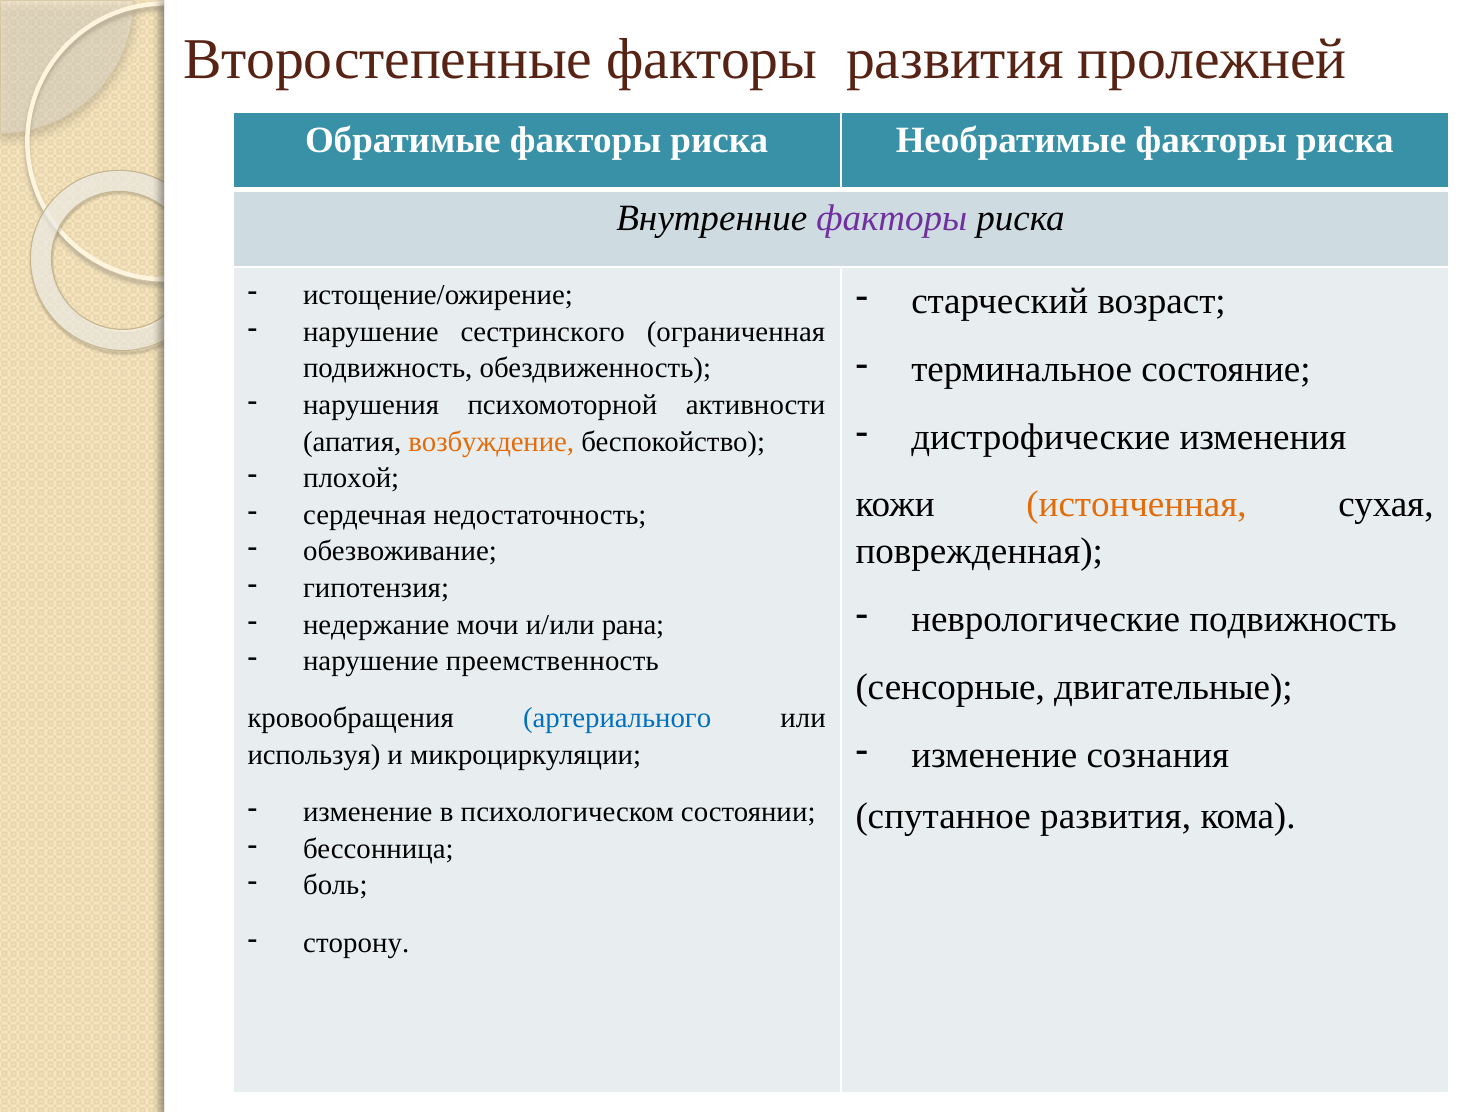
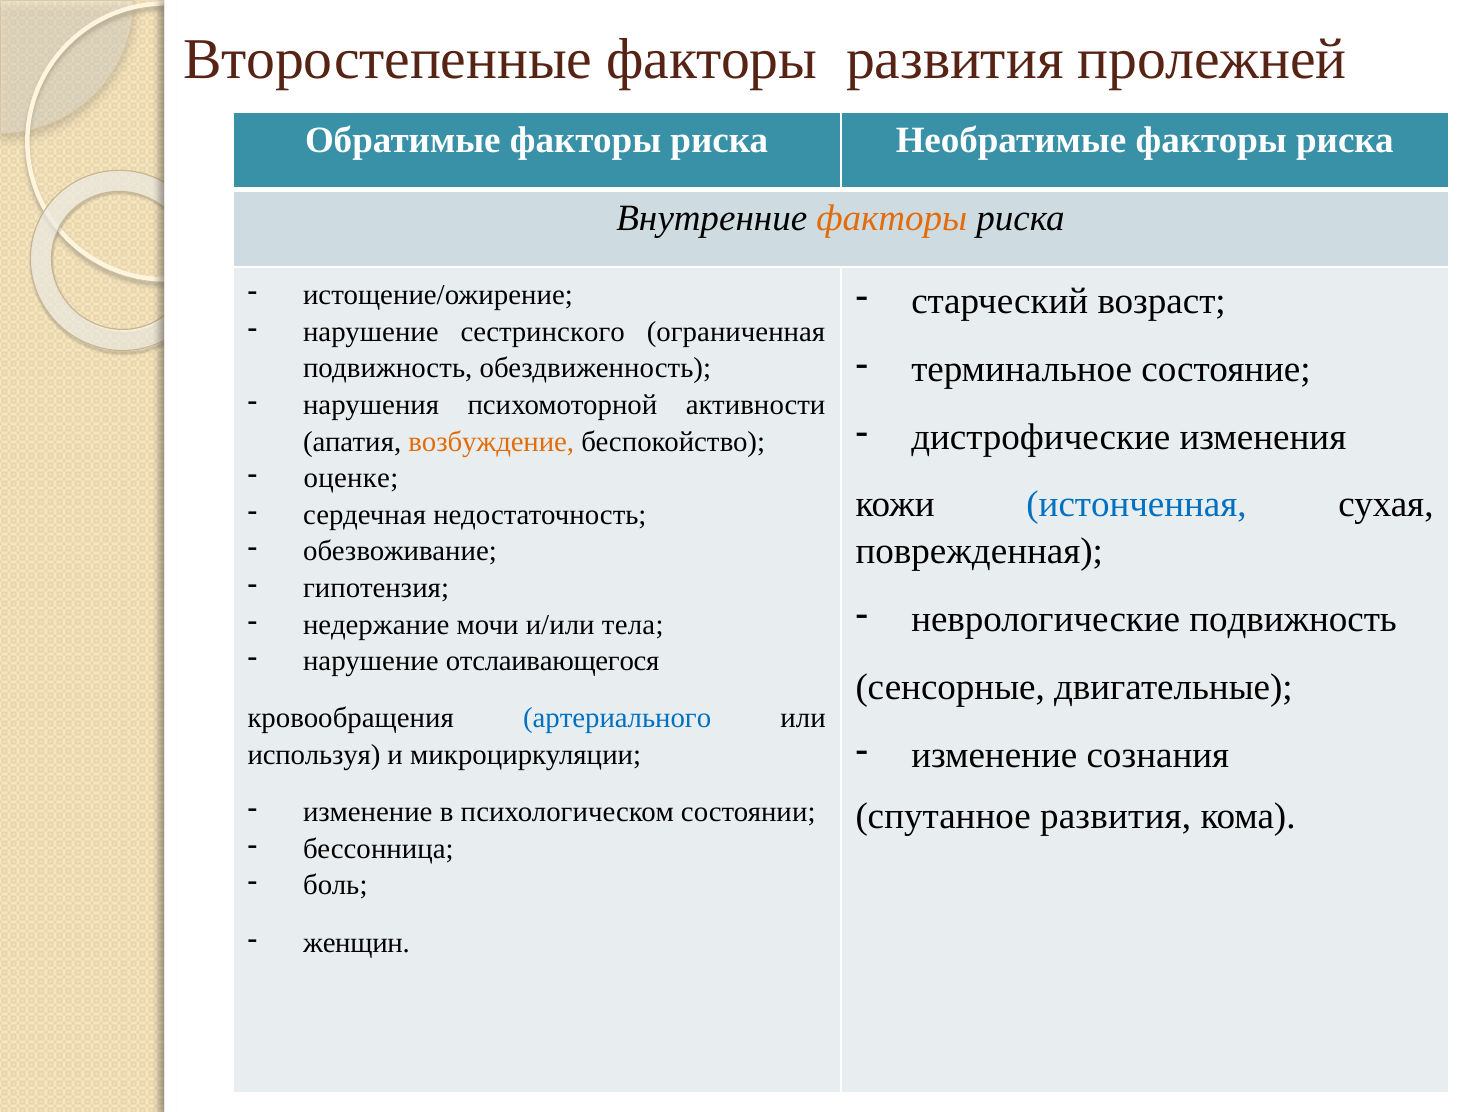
факторы at (892, 218) colour: purple -> orange
плохой: плохой -> оценке
истонченная colour: orange -> blue
рана: рана -> тела
преемственность: преемственность -> отслаивающегося
сторону: сторону -> женщин
